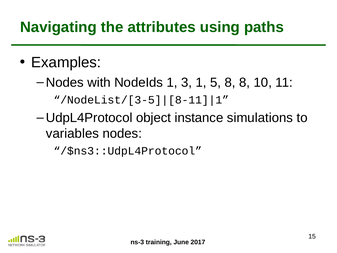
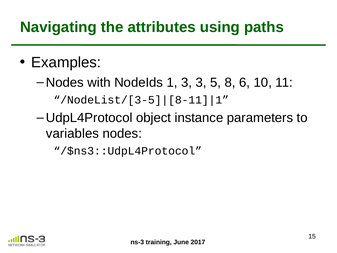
3 1: 1 -> 3
8 8: 8 -> 6
simulations: simulations -> parameters
